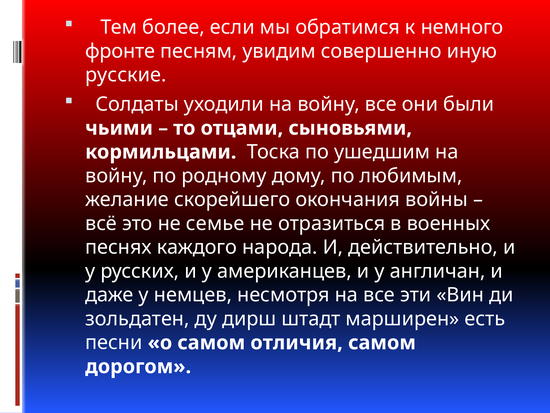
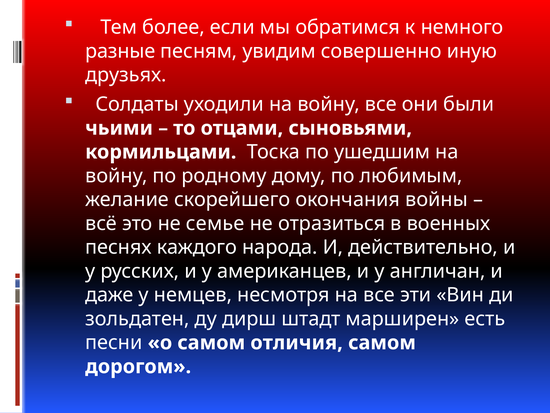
фронте: фронте -> разные
русские: русские -> друзьях
